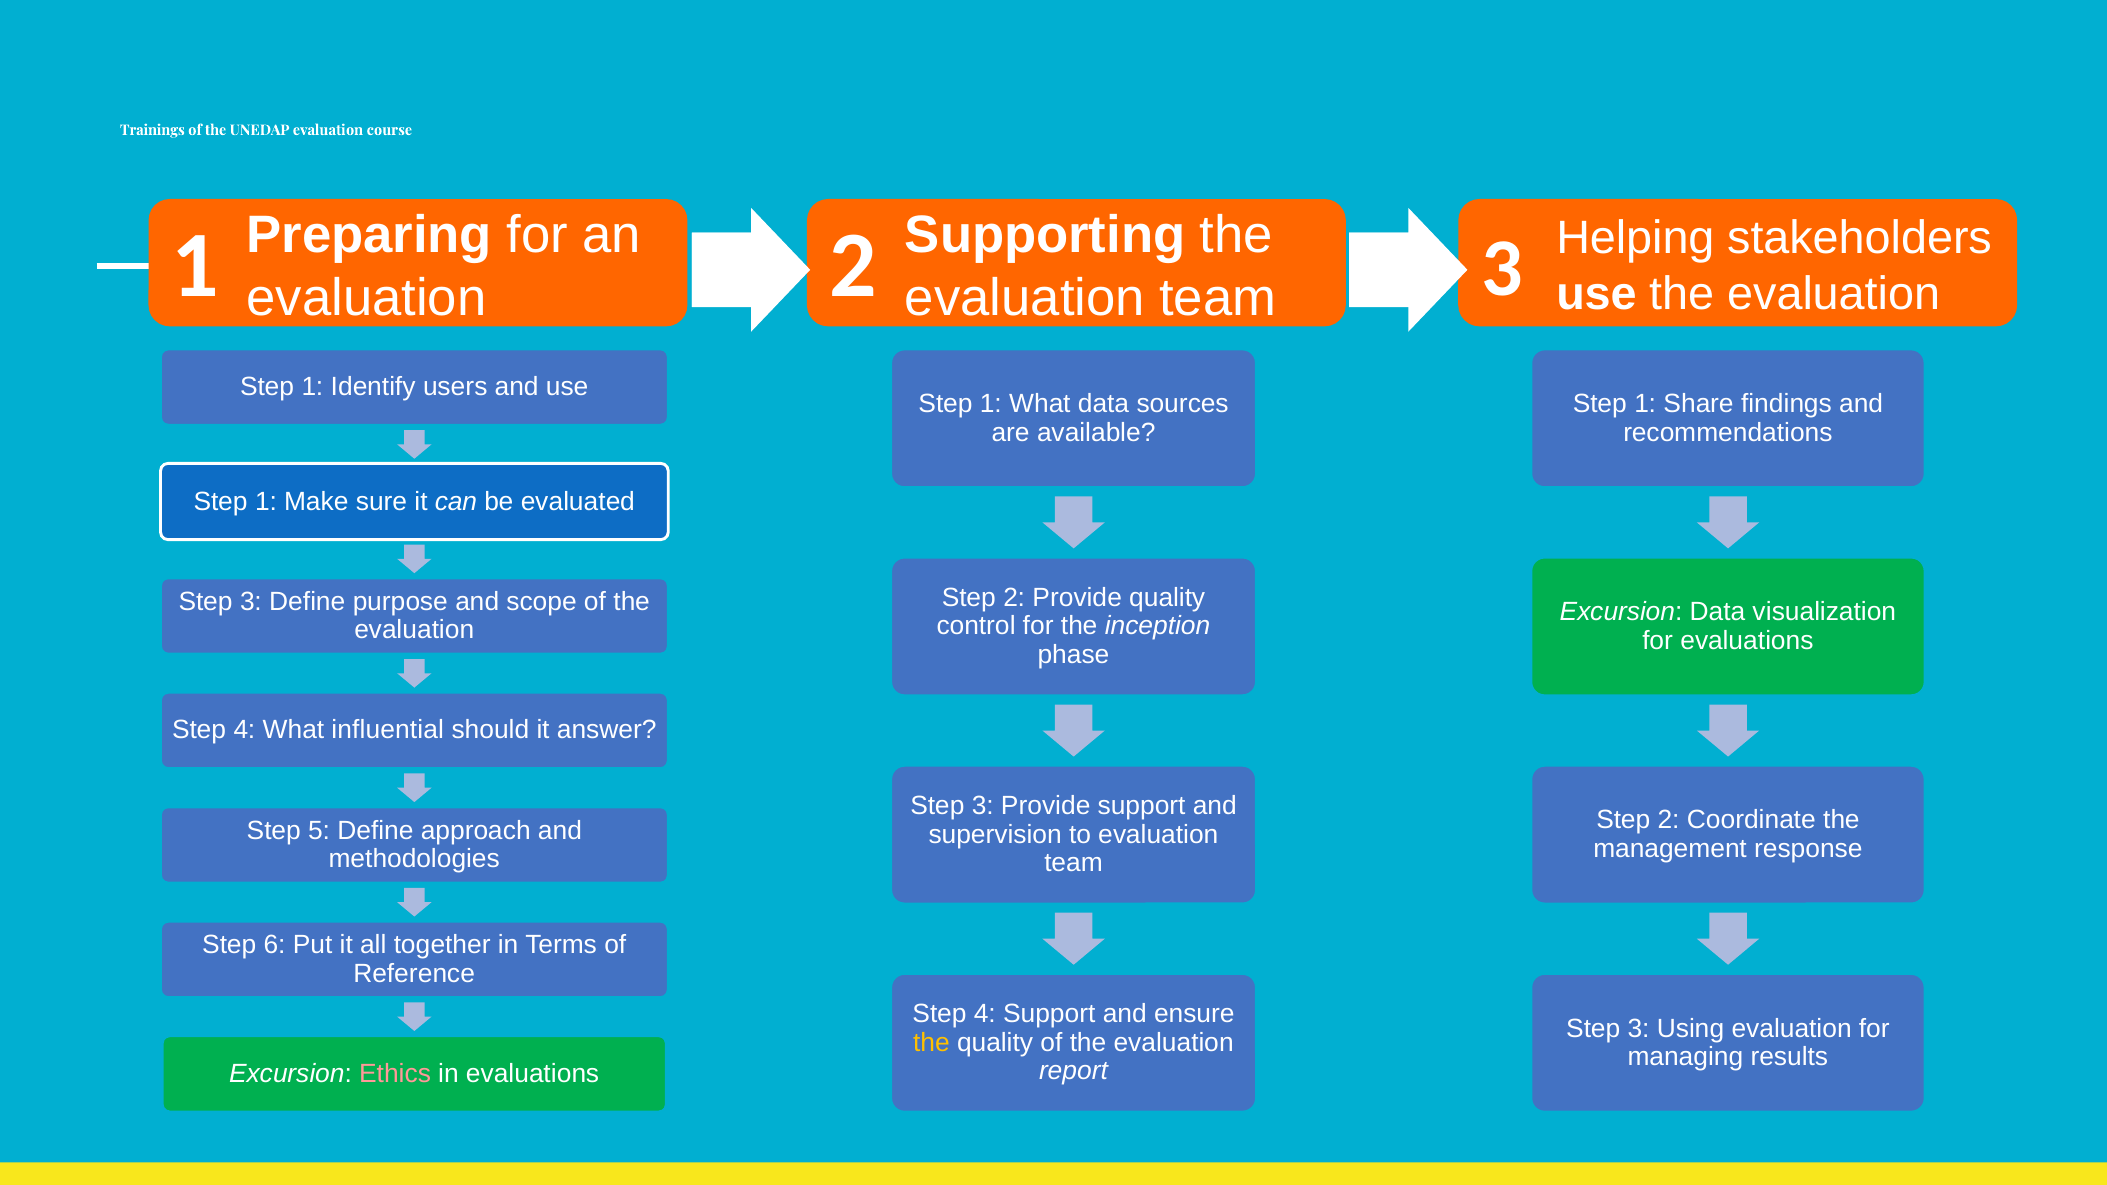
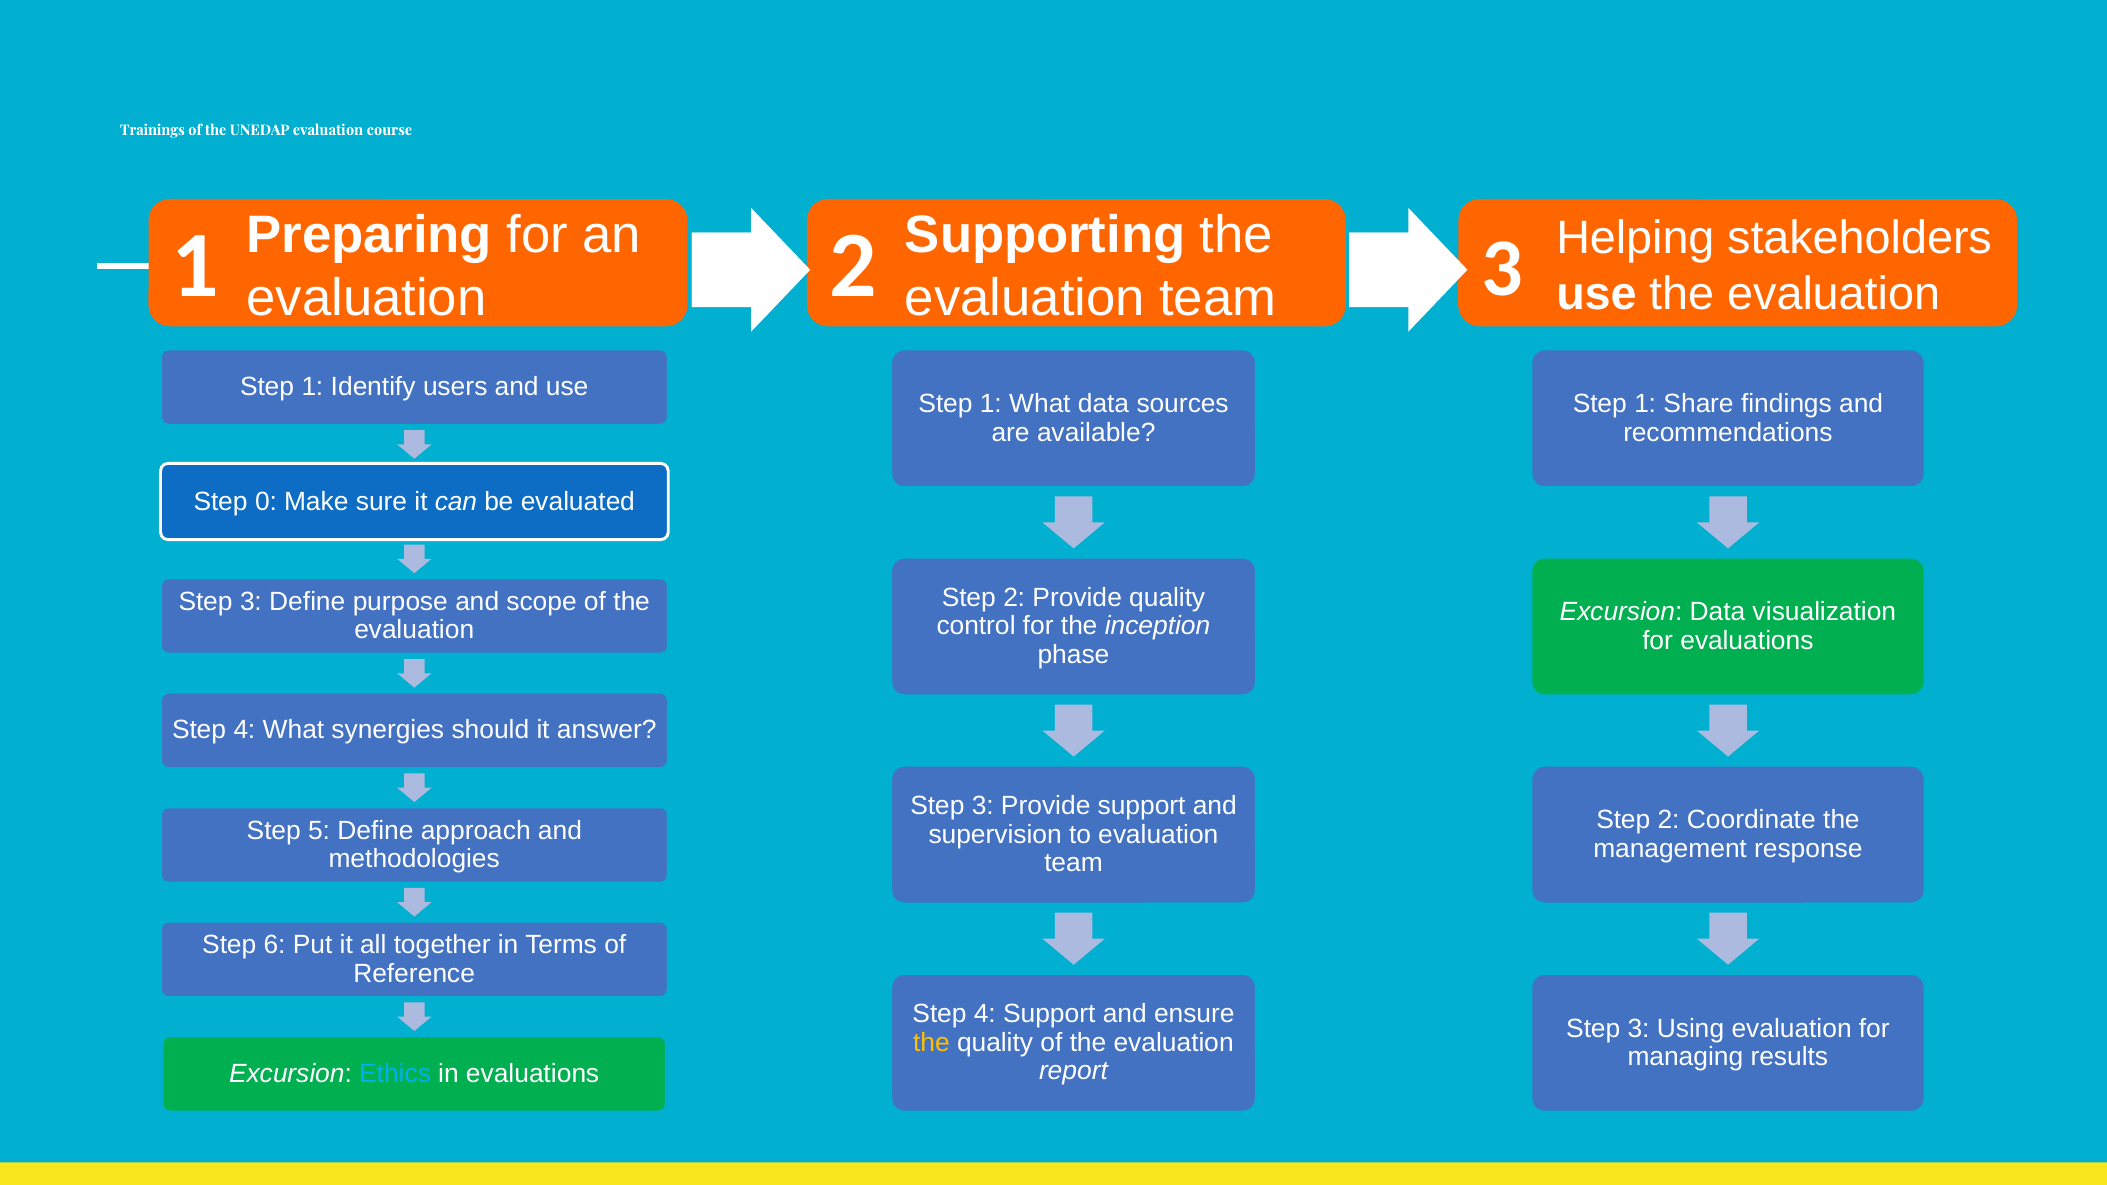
1 at (266, 501): 1 -> 0
influential: influential -> synergies
Ethics colour: pink -> light blue
